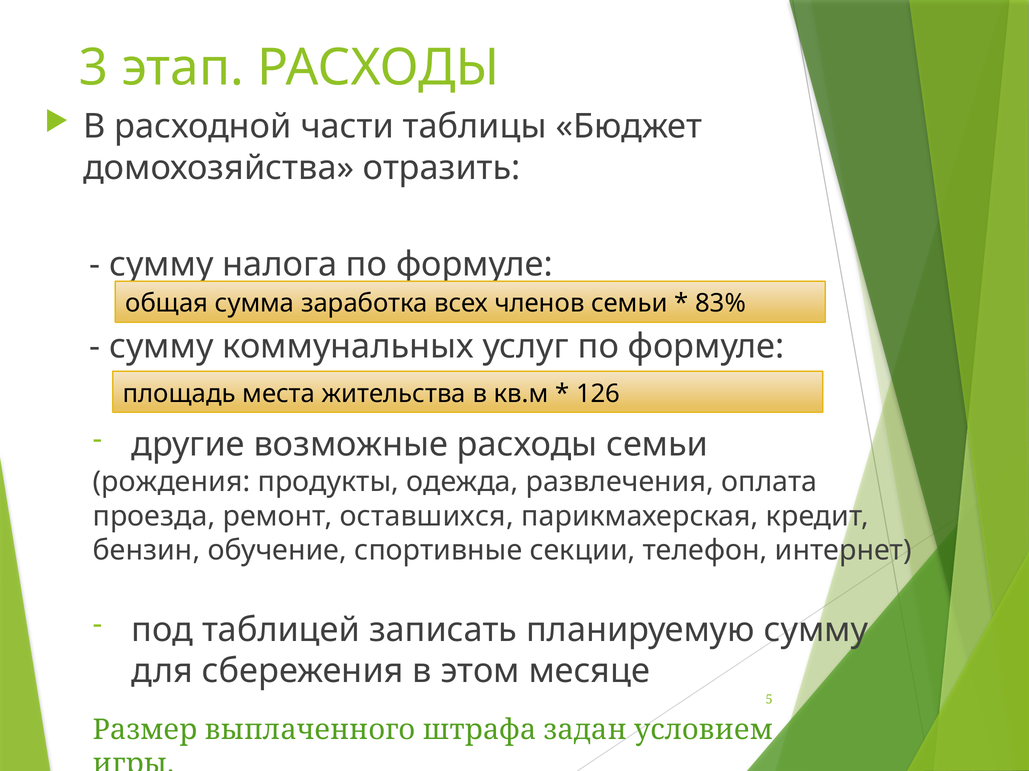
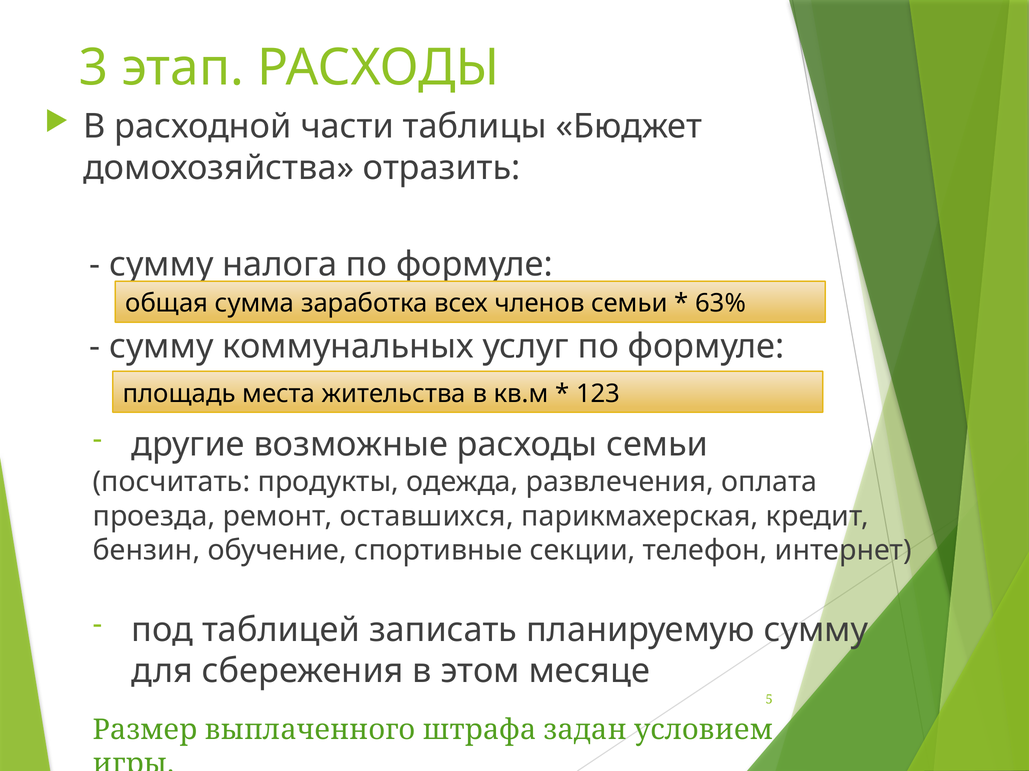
83%: 83% -> 63%
126: 126 -> 123
рождения: рождения -> посчитать
